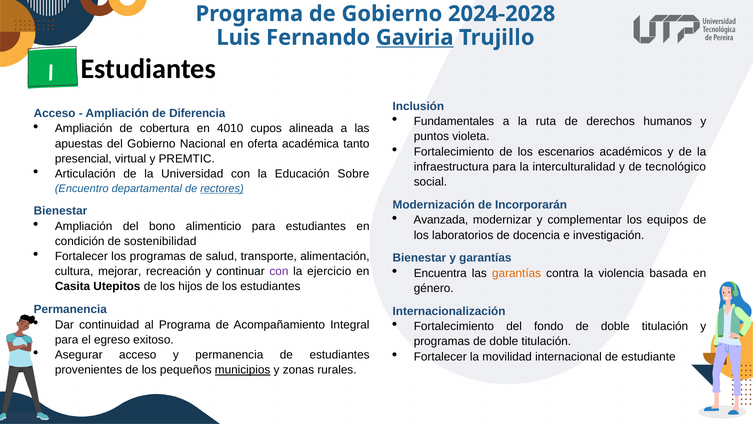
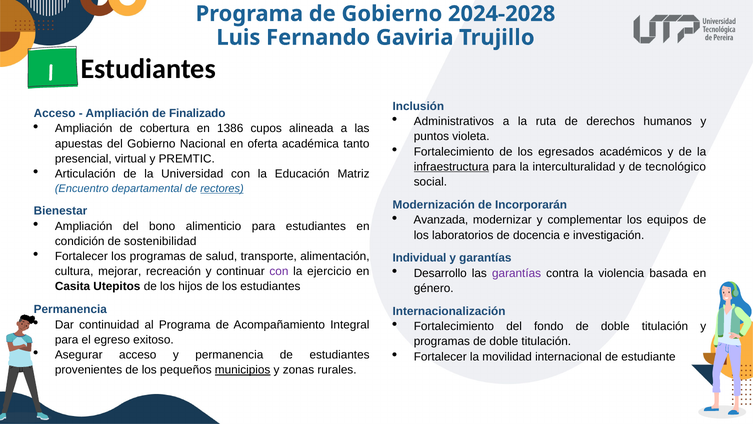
Gaviria underline: present -> none
Diferencia: Diferencia -> Finalizado
Fundamentales: Fundamentales -> Administrativos
4010: 4010 -> 1386
escenarios: escenarios -> egresados
infraestructura underline: none -> present
Sobre: Sobre -> Matriz
Bienestar at (419, 258): Bienestar -> Individual
Encuentra: Encuentra -> Desarrollo
garantías at (517, 273) colour: orange -> purple
